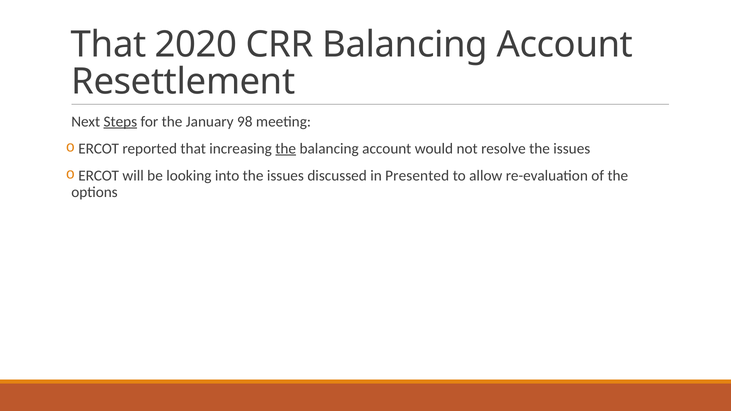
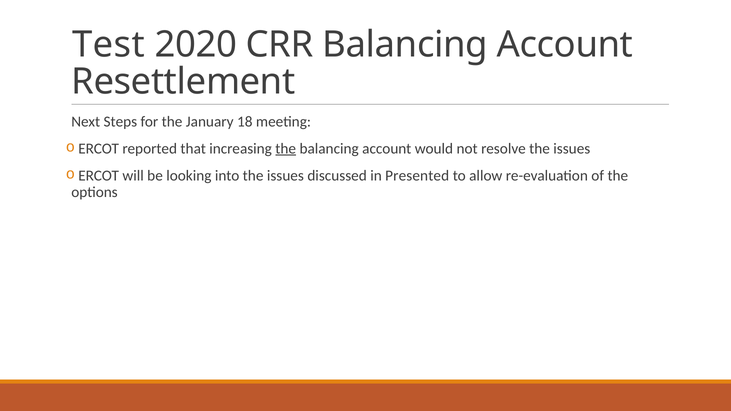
That at (109, 45): That -> Test
Steps underline: present -> none
98: 98 -> 18
